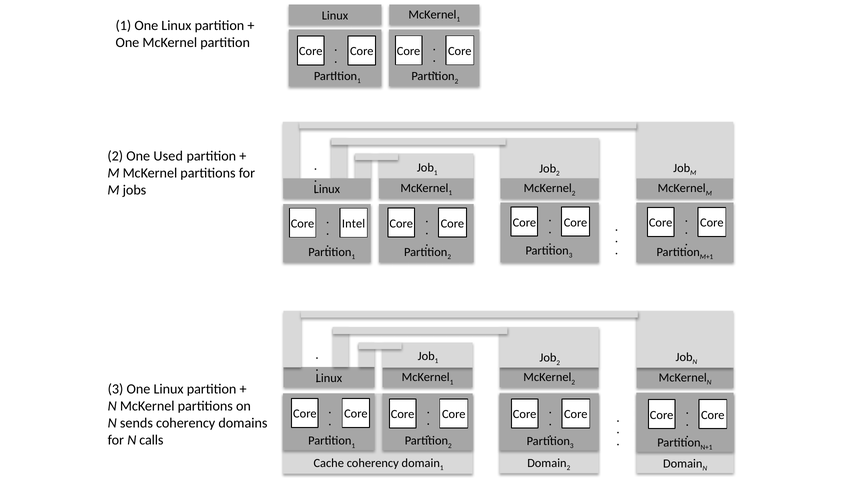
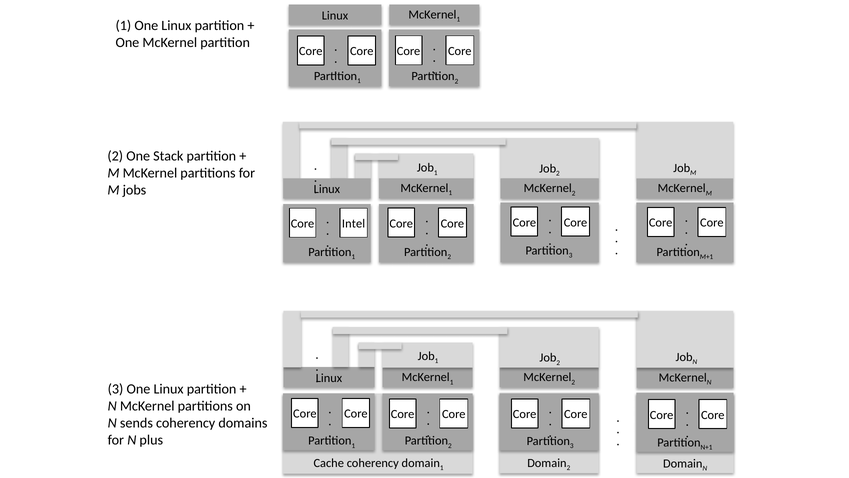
Used: Used -> Stack
calls: calls -> plus
